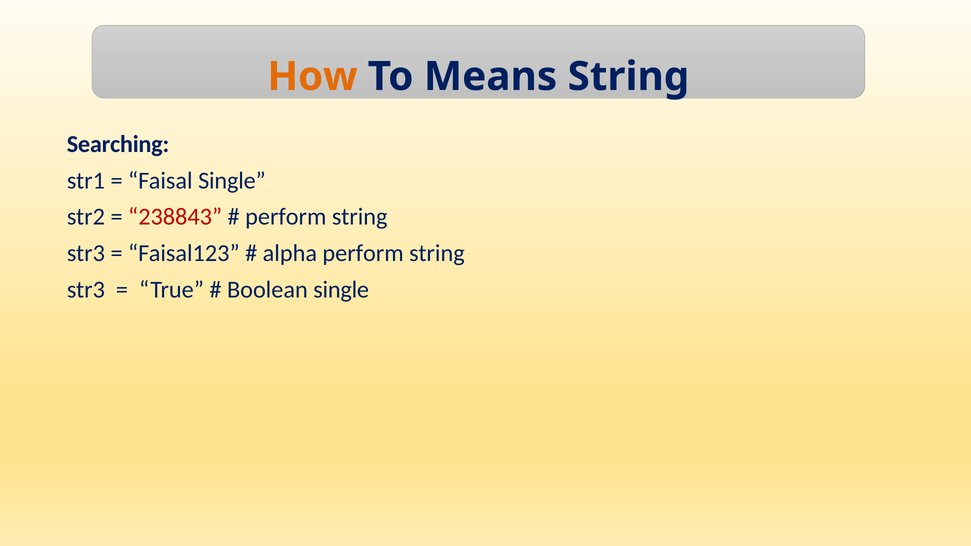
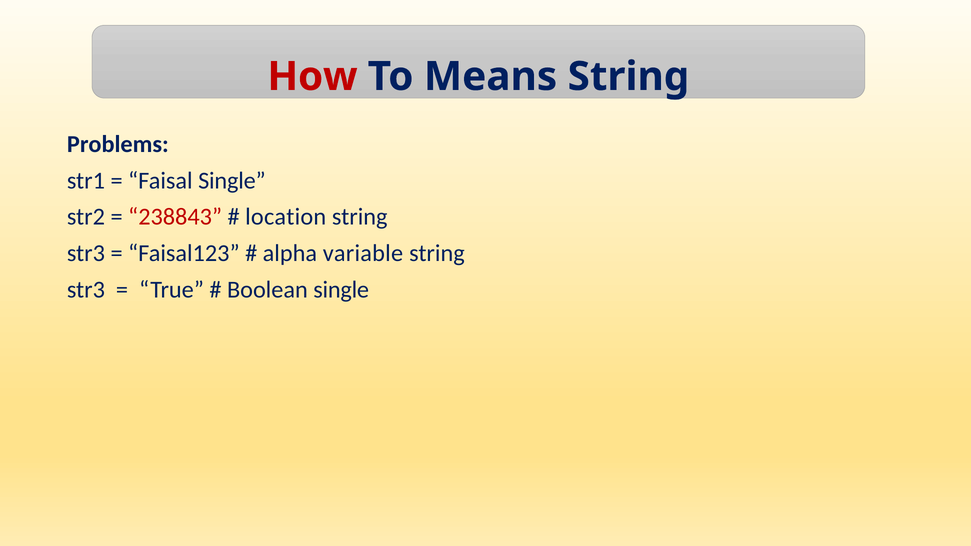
How colour: orange -> red
Searching: Searching -> Problems
perform at (286, 217): perform -> location
alpha perform: perform -> variable
